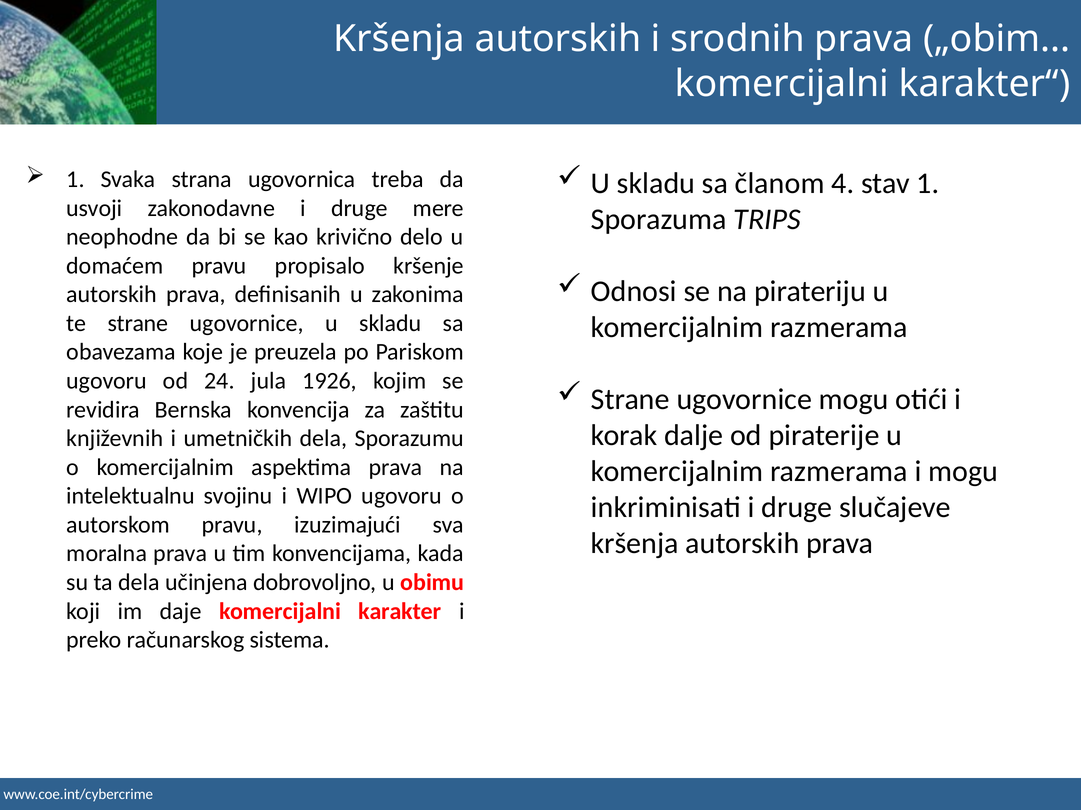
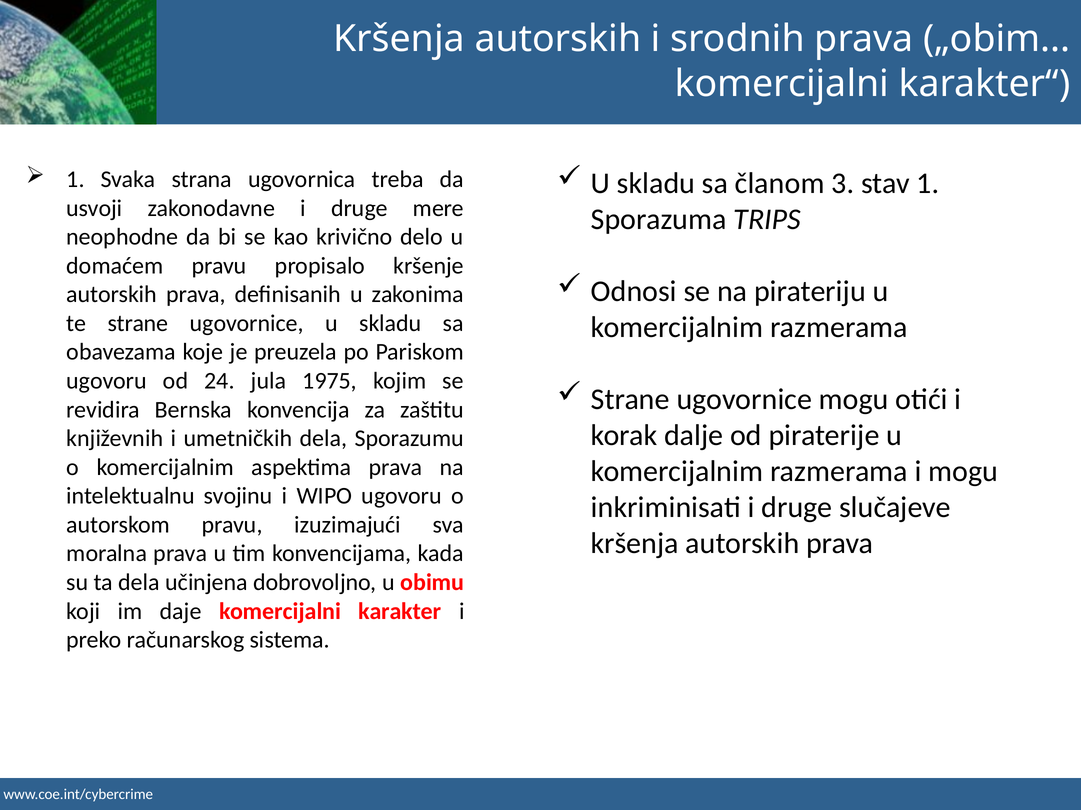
4: 4 -> 3
1926: 1926 -> 1975
